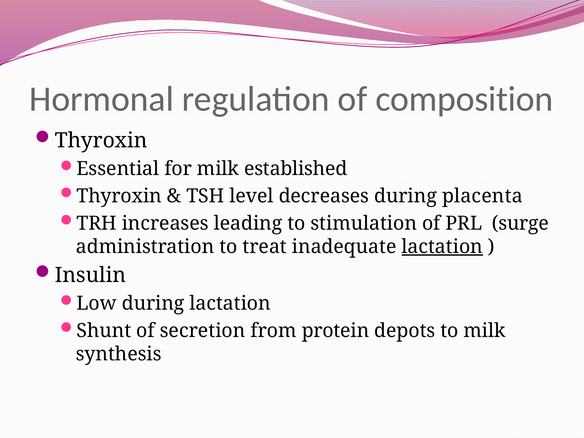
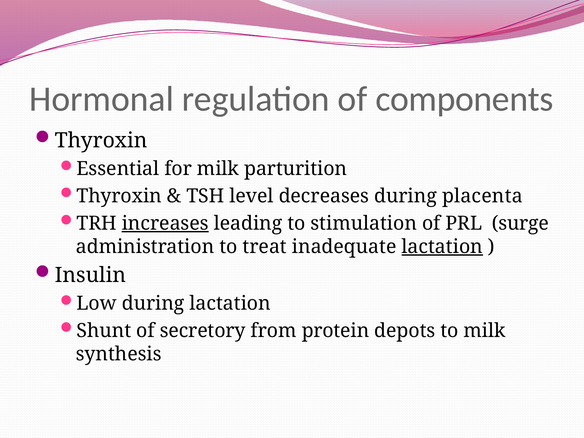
composition: composition -> components
established: established -> parturition
increases underline: none -> present
secretion: secretion -> secretory
